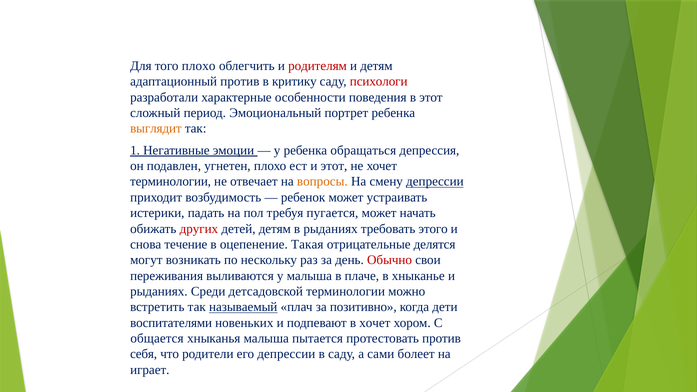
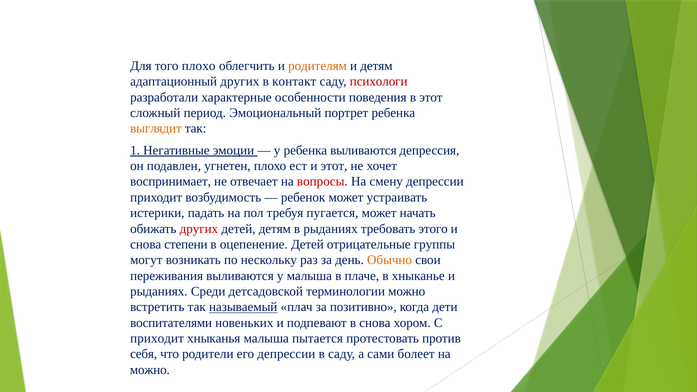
родителям colour: red -> orange
адаптационный против: против -> других
критику: критику -> контакт
ребенка обращаться: обращаться -> выливаются
терминологии at (171, 182): терминологии -> воспринимает
вопросы colour: orange -> red
депрессии at (435, 182) underline: present -> none
течение: течение -> степени
оцепенение Такая: Такая -> Детей
делятся: делятся -> группы
Обычно colour: red -> orange
в хочет: хочет -> снова
общается at (157, 339): общается -> приходит
играет at (150, 370): играет -> можно
